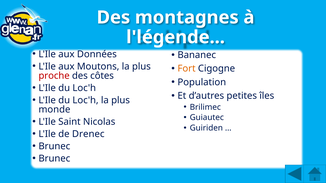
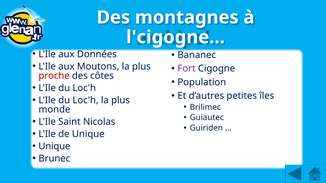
l'légende: l'légende -> l'cigogne
Fort colour: orange -> purple
de Drenec: Drenec -> Unique
Brunec at (54, 147): Brunec -> Unique
